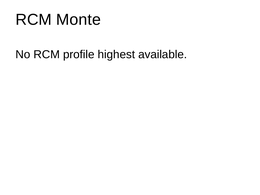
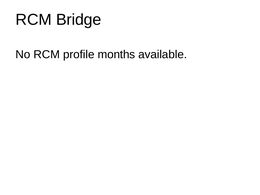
Monte: Monte -> Bridge
highest: highest -> months
